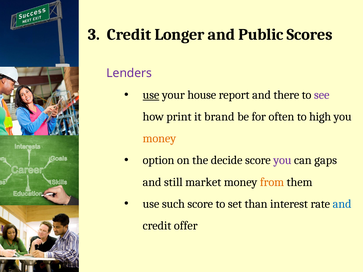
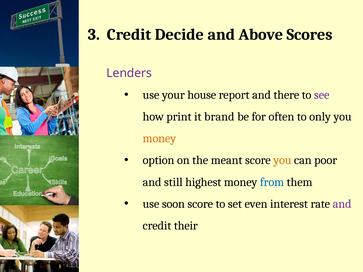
Longer: Longer -> Decide
Public: Public -> Above
use at (151, 95) underline: present -> none
high: high -> only
decide: decide -> meant
you at (282, 160) colour: purple -> orange
gaps: gaps -> poor
market: market -> highest
from colour: orange -> blue
such: such -> soon
than: than -> even
and at (342, 204) colour: blue -> purple
offer: offer -> their
